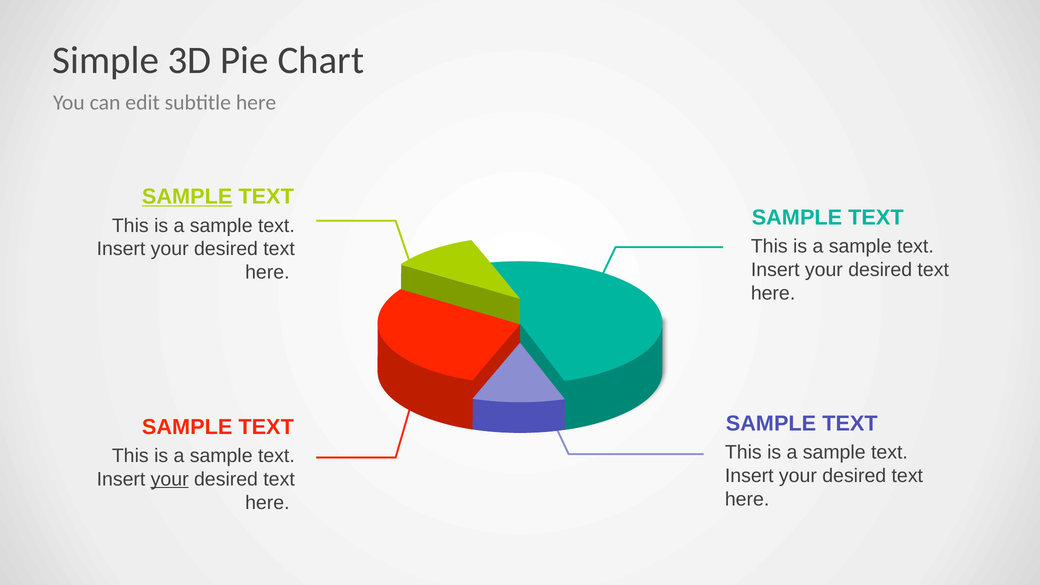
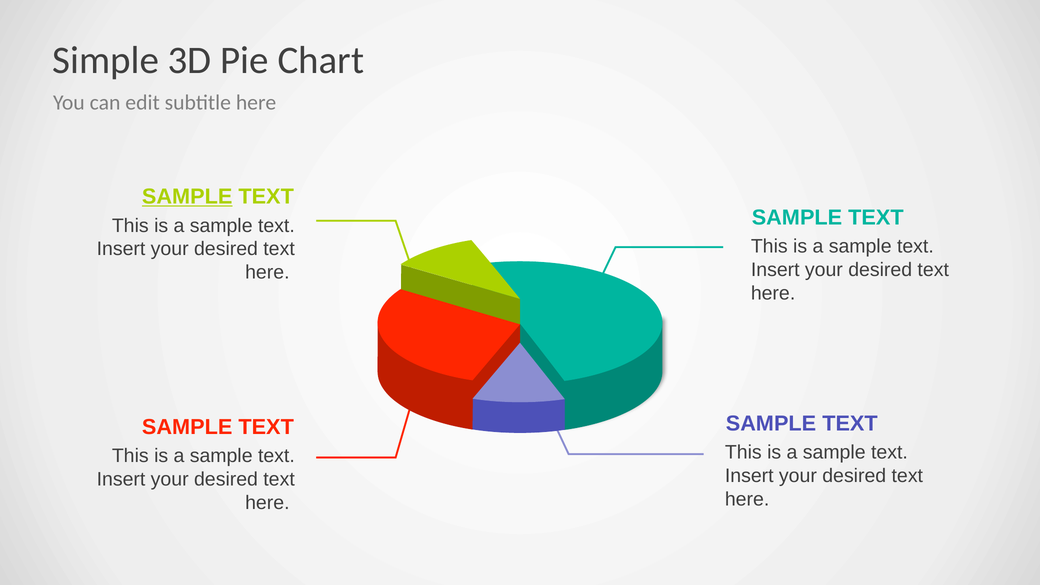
your at (170, 479) underline: present -> none
